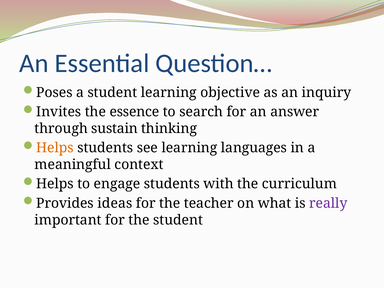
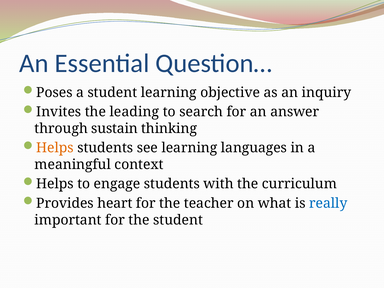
essence: essence -> leading
ideas: ideas -> heart
really colour: purple -> blue
